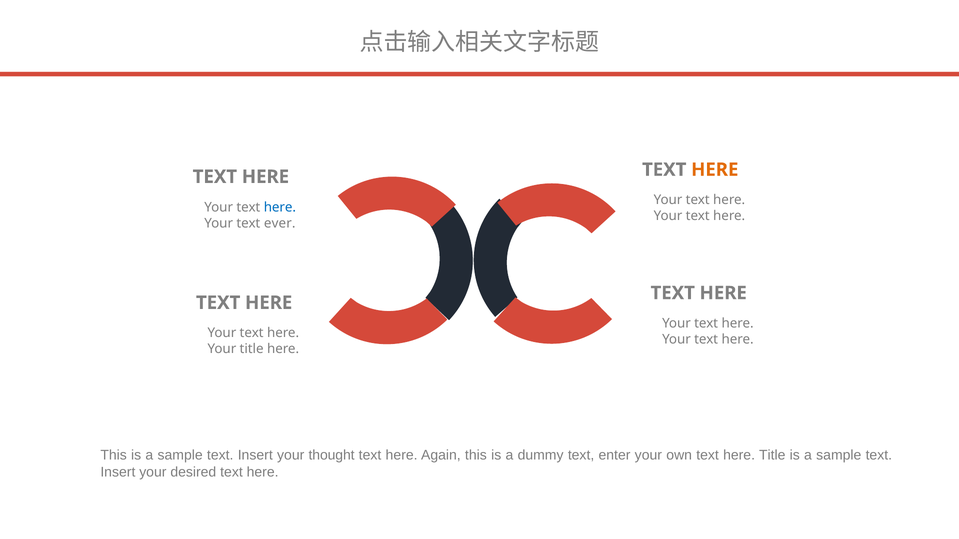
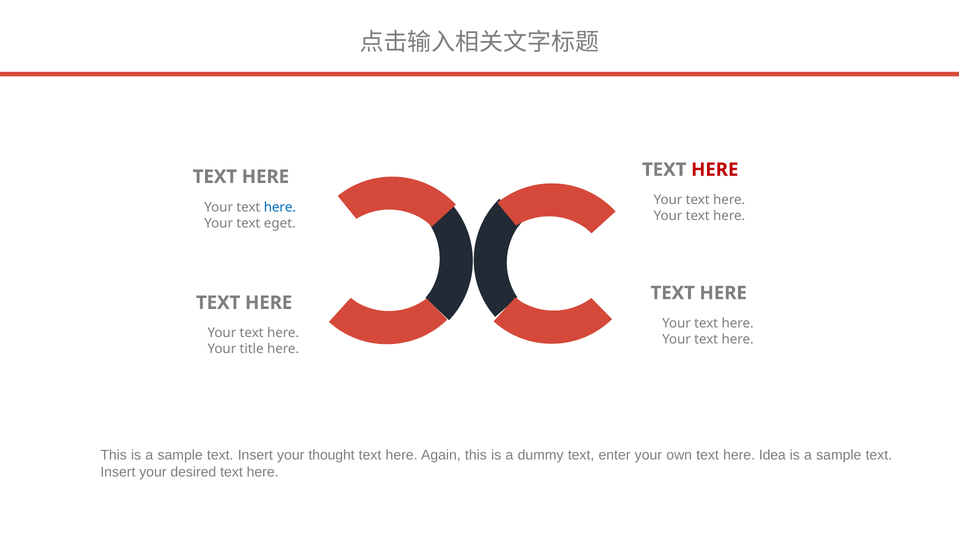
HERE at (715, 170) colour: orange -> red
ever: ever -> eget
here Title: Title -> Idea
